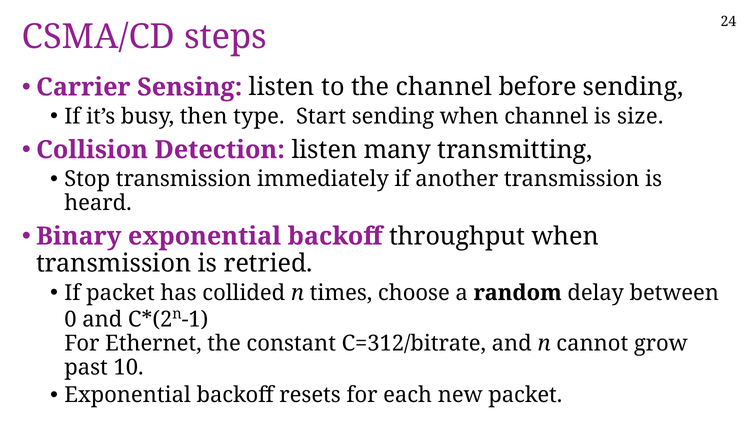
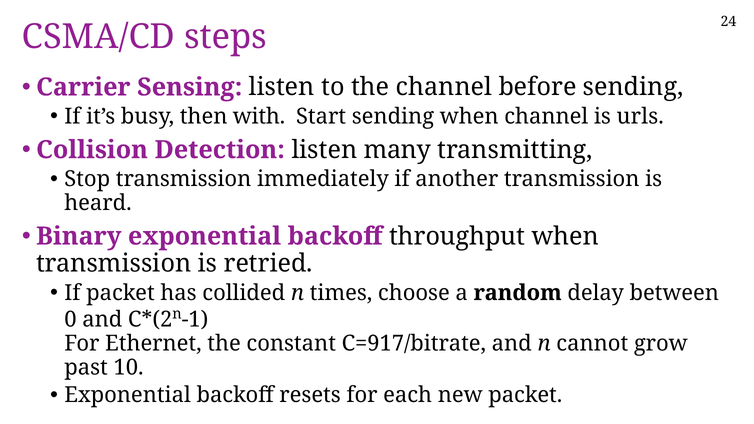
type: type -> with
size: size -> urls
C=312/bitrate: C=312/bitrate -> C=917/bitrate
